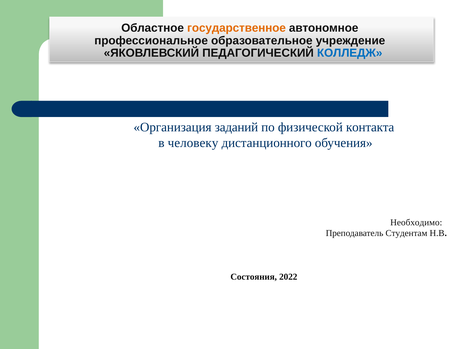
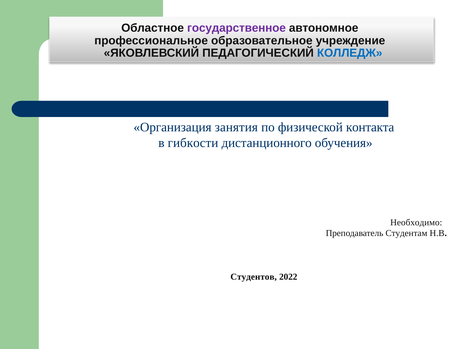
государственное colour: orange -> purple
заданий: заданий -> занятия
человеку: человеку -> гибкости
Состояния: Состояния -> Студентов
